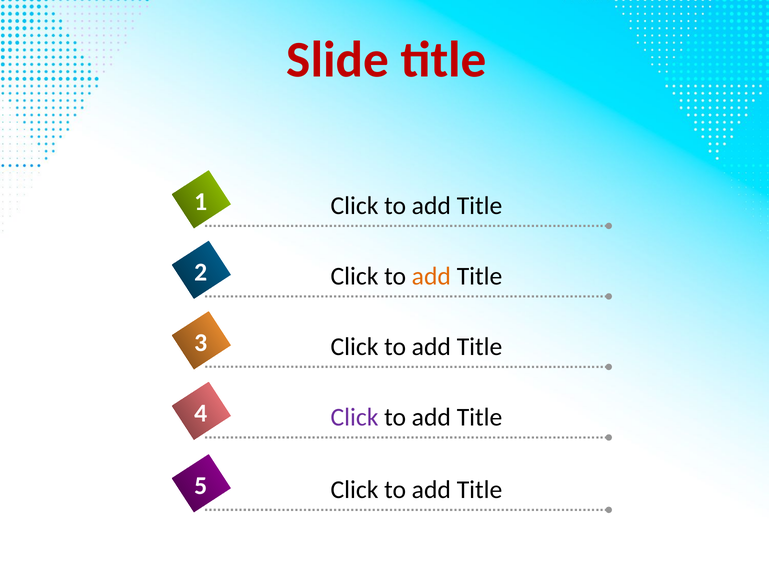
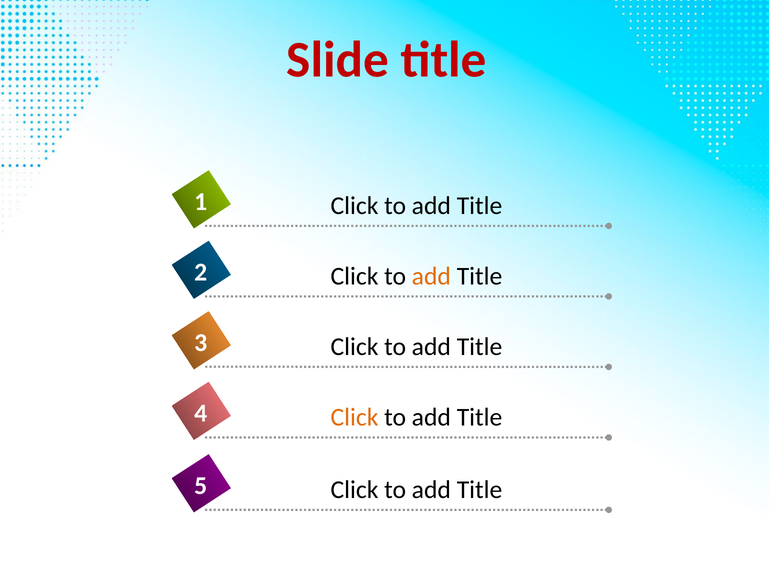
Click at (354, 417) colour: purple -> orange
